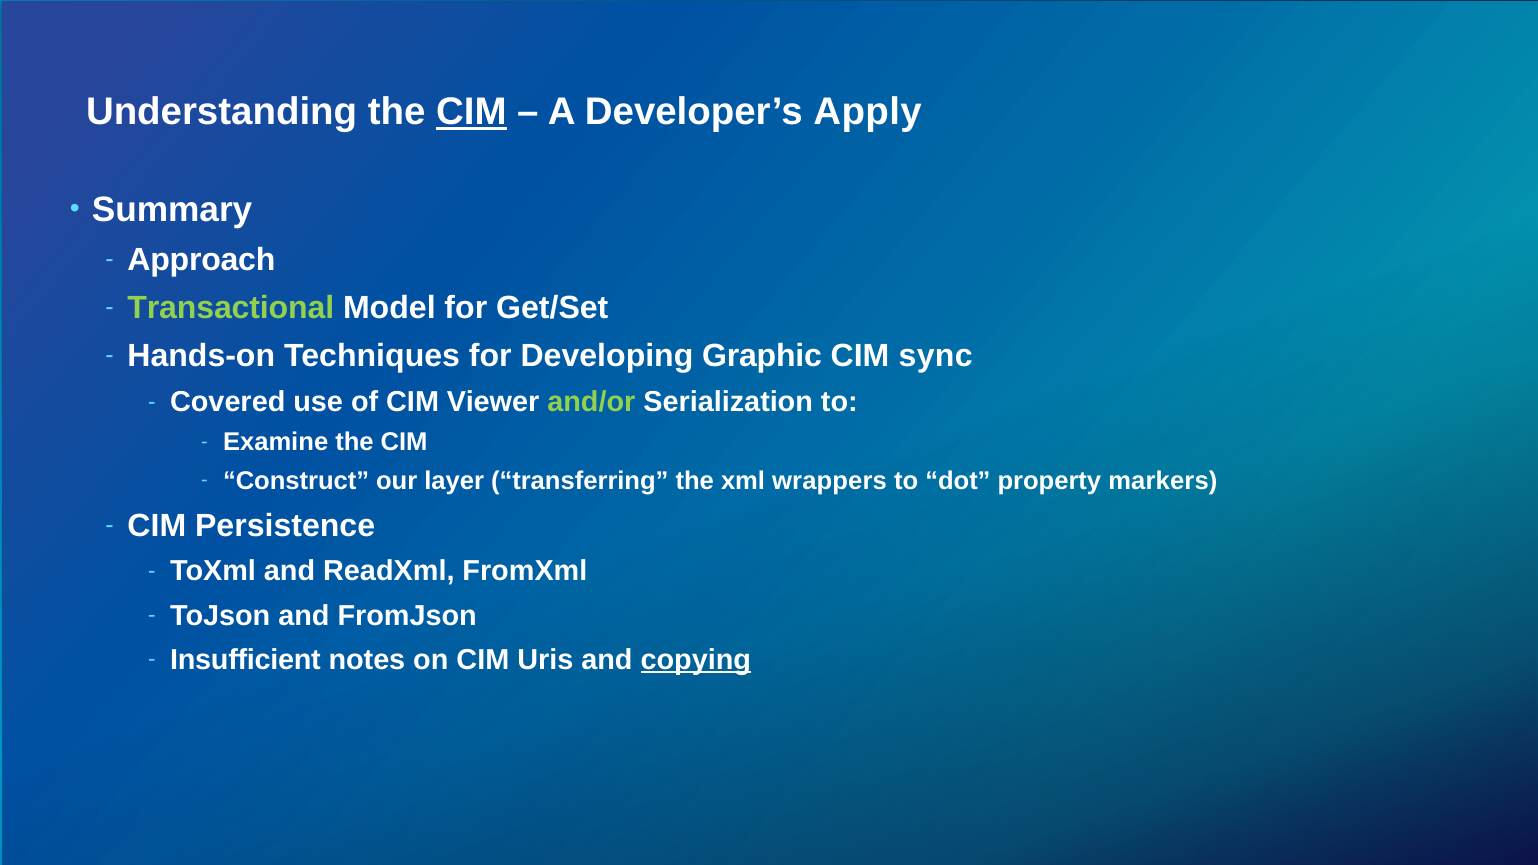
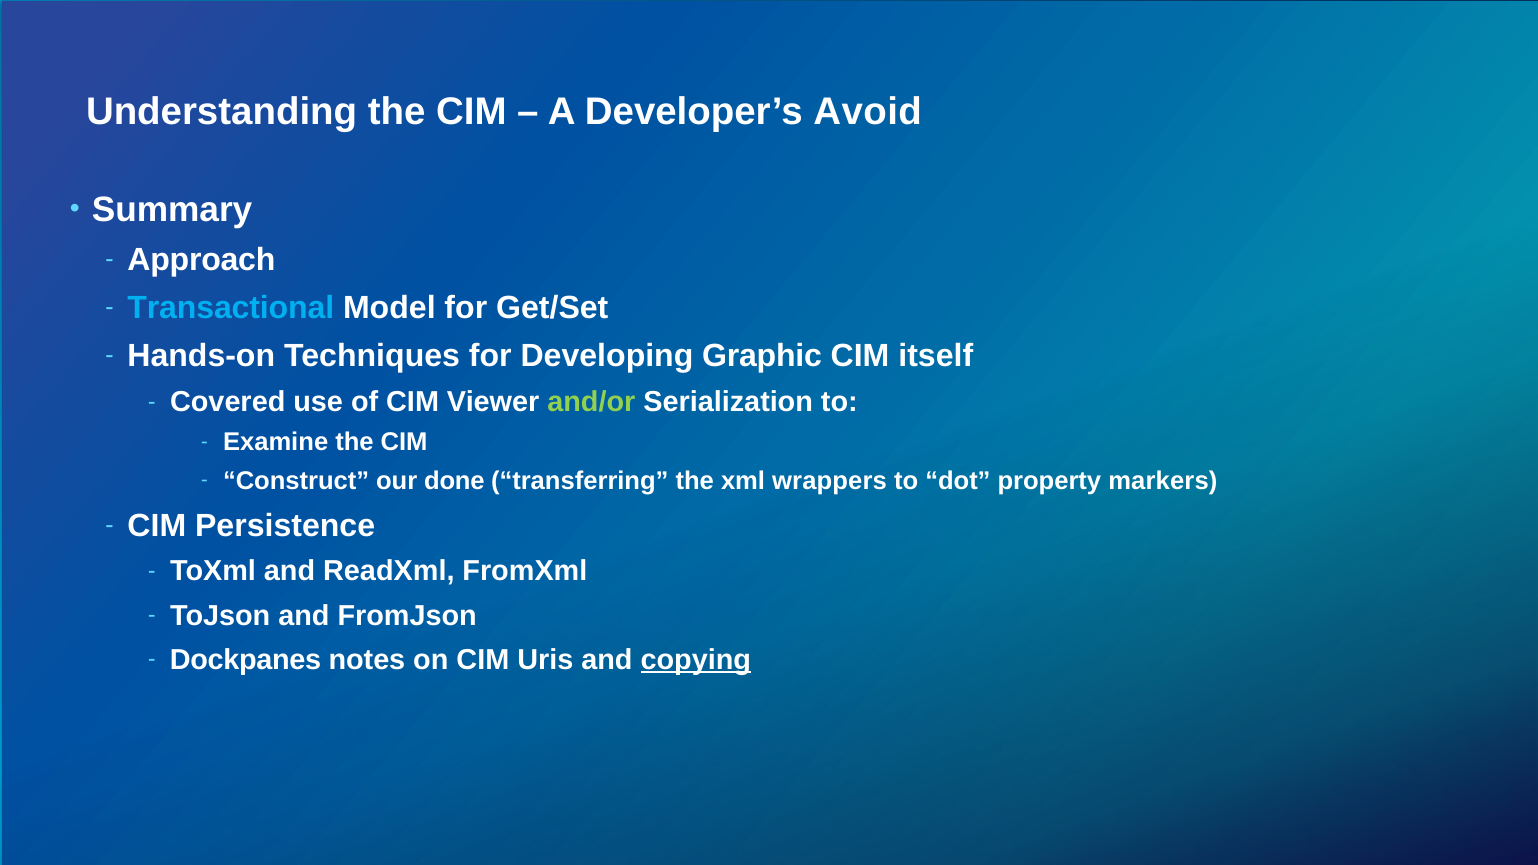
CIM at (471, 112) underline: present -> none
Apply: Apply -> Avoid
Transactional colour: light green -> light blue
sync: sync -> itself
layer: layer -> done
Insufficient: Insufficient -> Dockpanes
